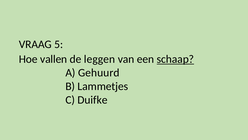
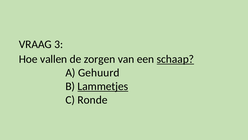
5: 5 -> 3
leggen: leggen -> zorgen
Lammetjes underline: none -> present
Duifke: Duifke -> Ronde
